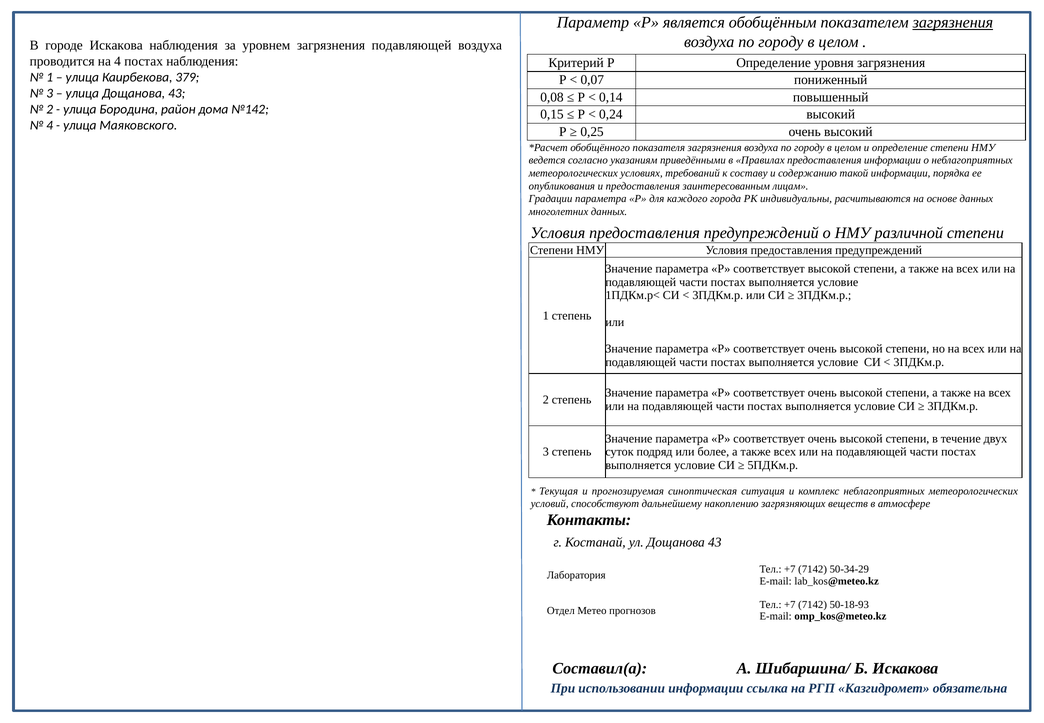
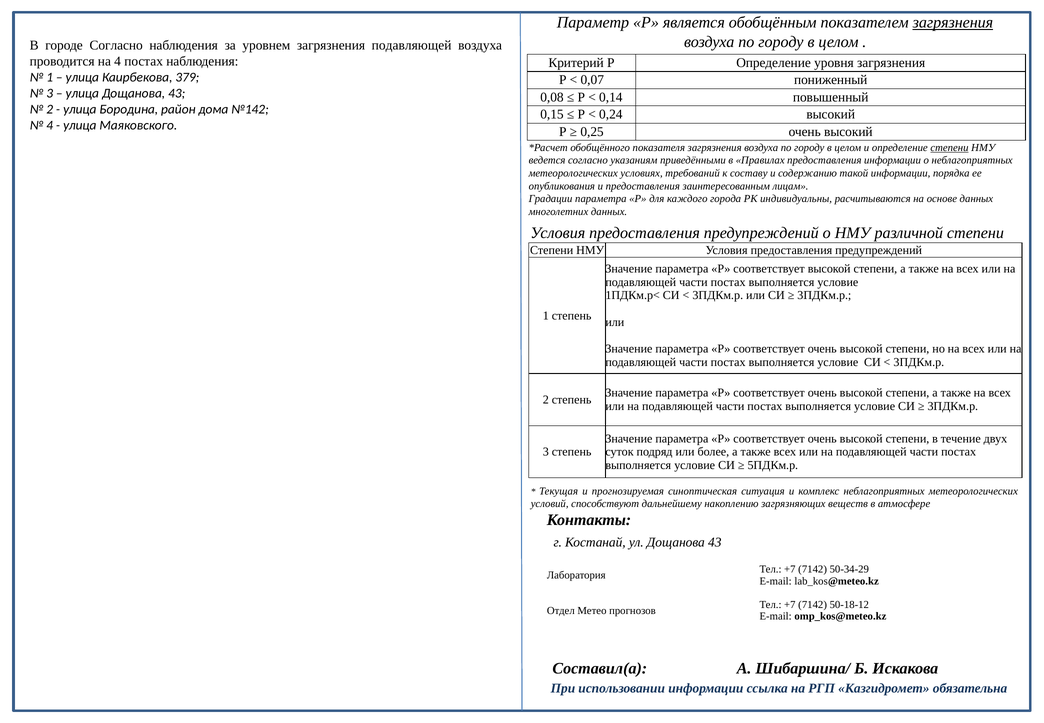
городе Искакова: Искакова -> Согласно
степени at (950, 148) underline: none -> present
50-18-93: 50-18-93 -> 50-18-12
